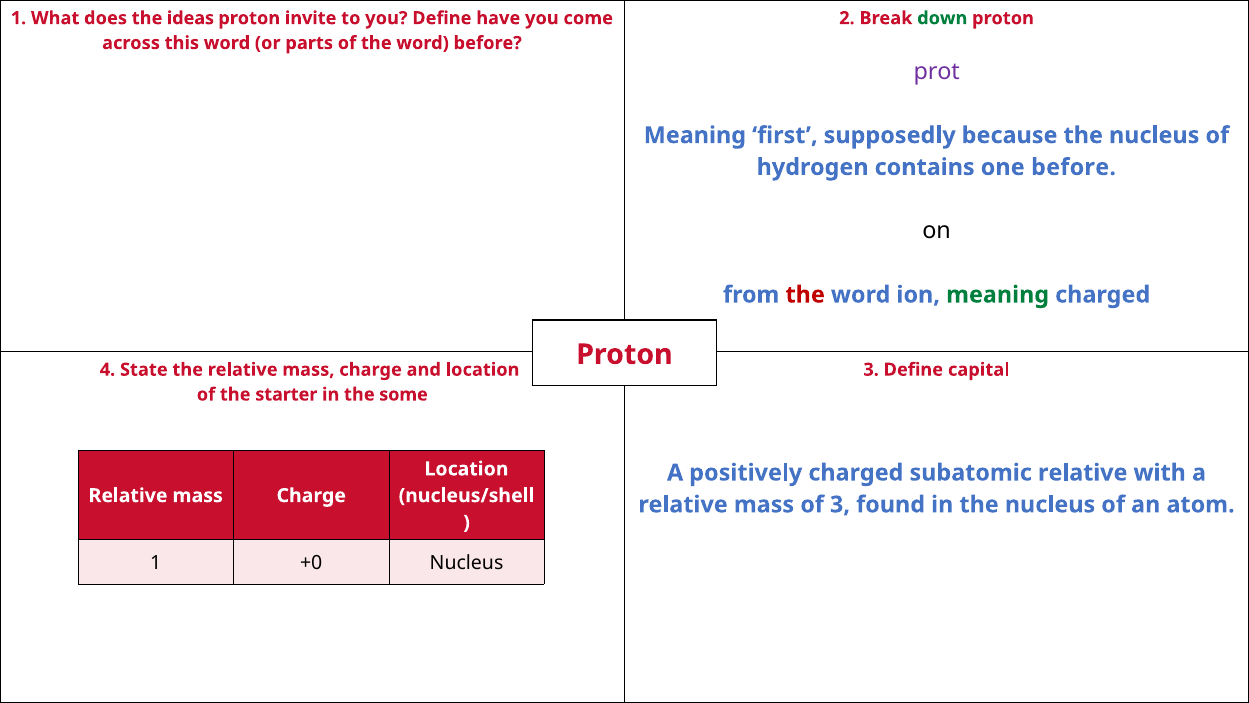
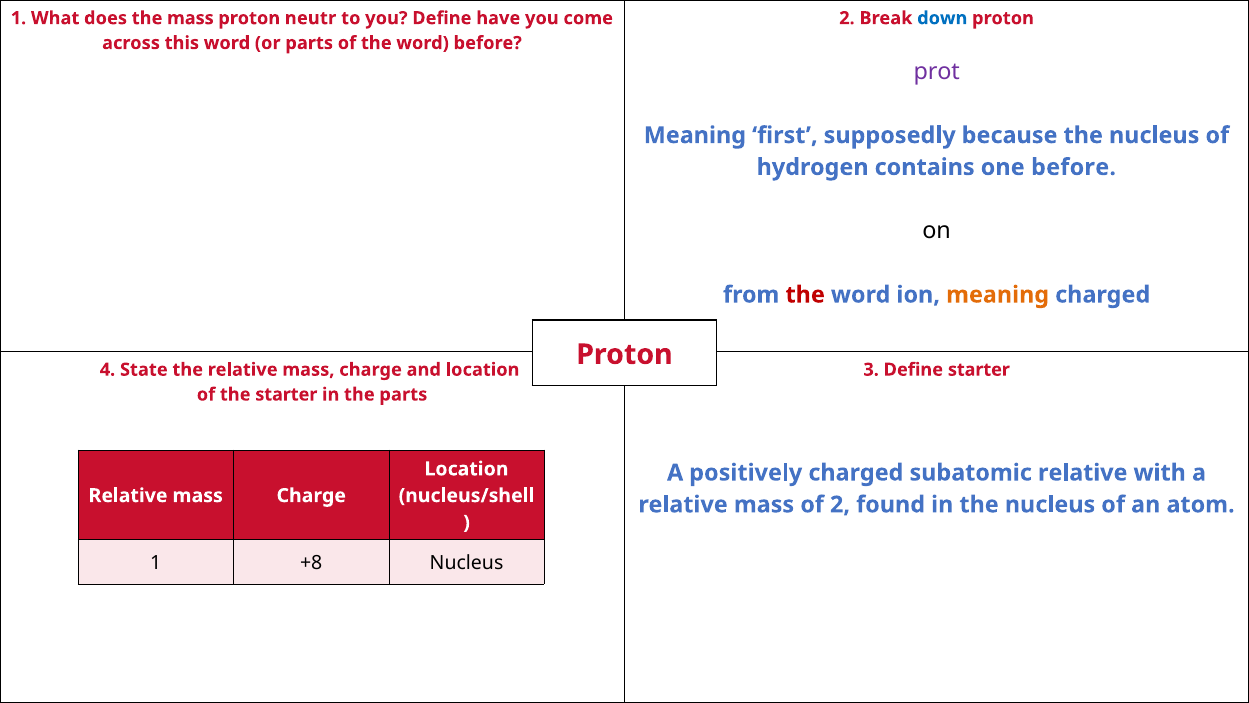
the ideas: ideas -> mass
invite: invite -> neutr
down colour: green -> blue
meaning at (998, 295) colour: green -> orange
Define capital: capital -> starter
the some: some -> parts
of 3: 3 -> 2
+0: +0 -> +8
